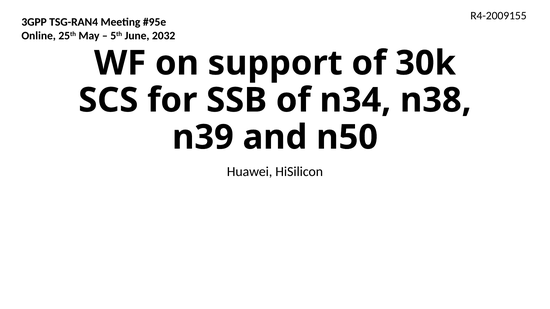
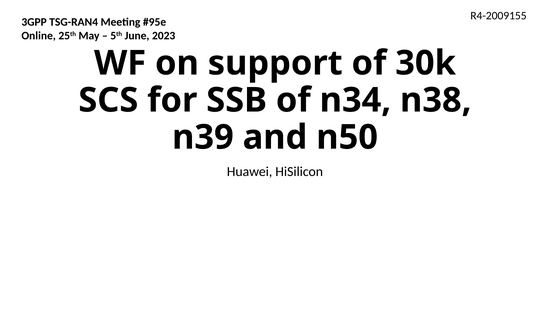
2032: 2032 -> 2023
